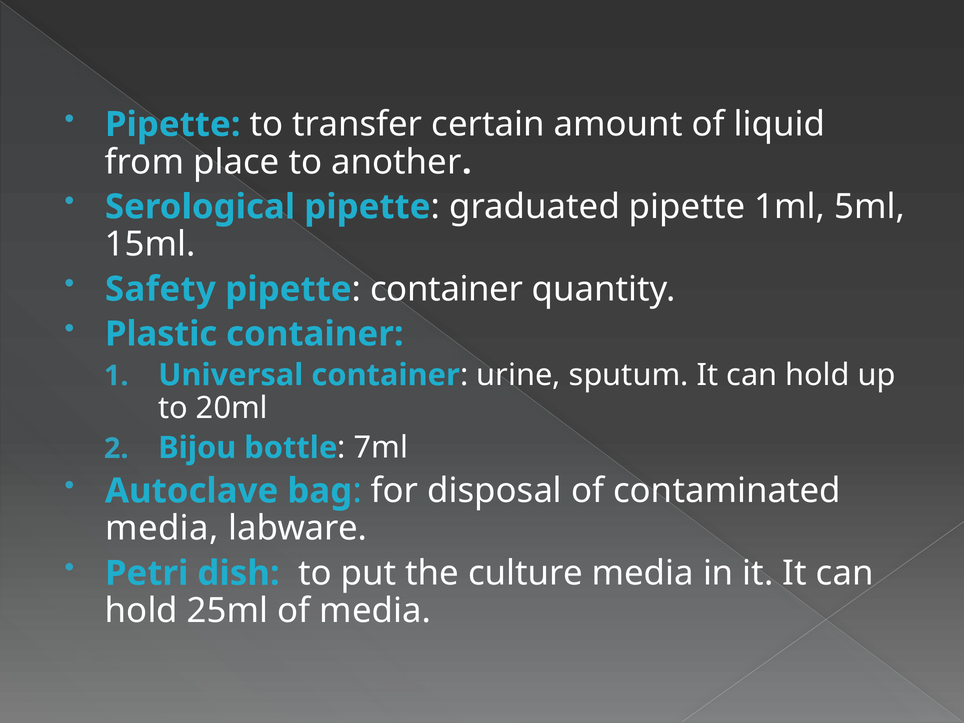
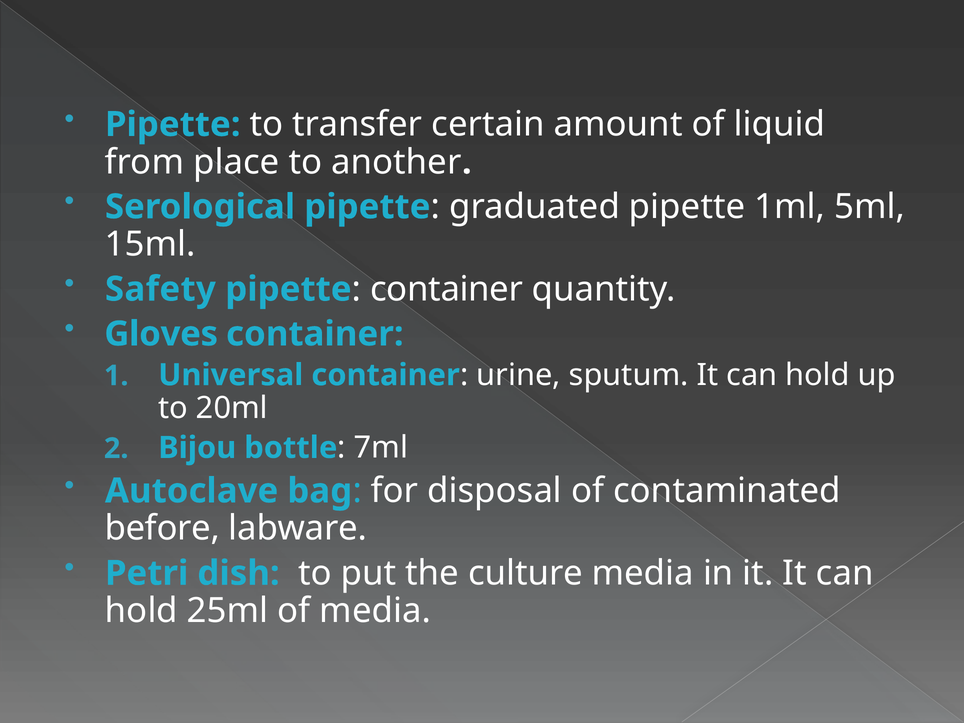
Plastic: Plastic -> Gloves
media at (162, 529): media -> before
